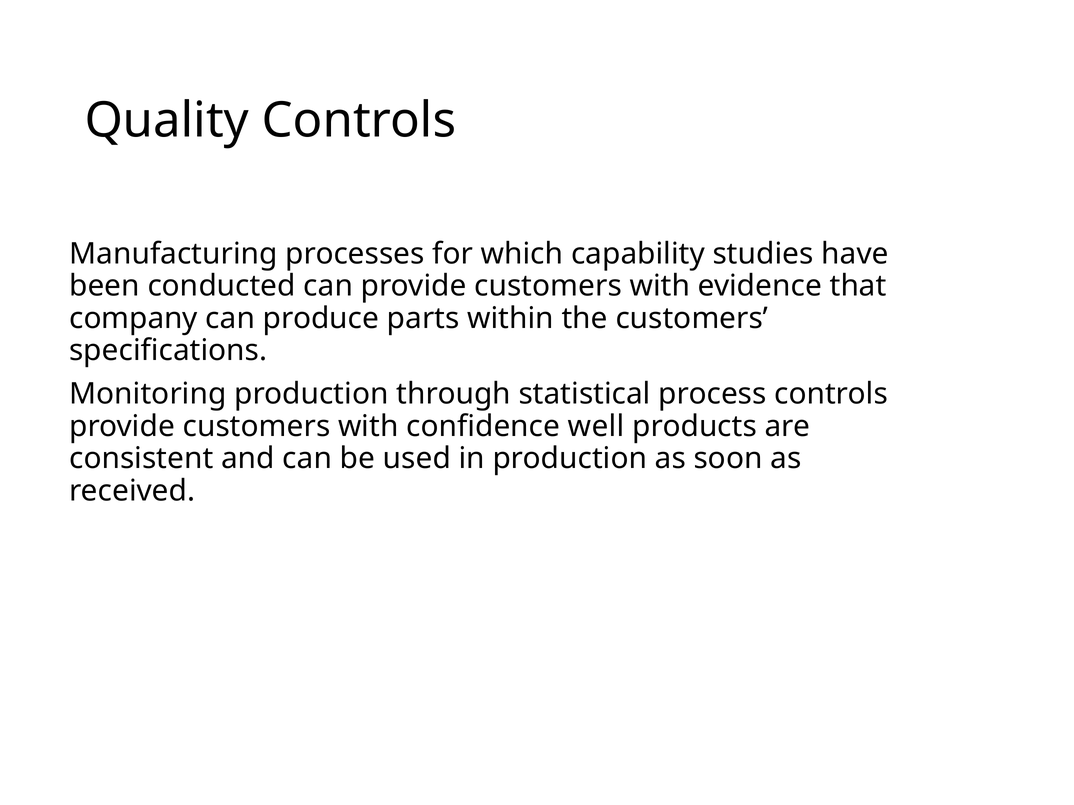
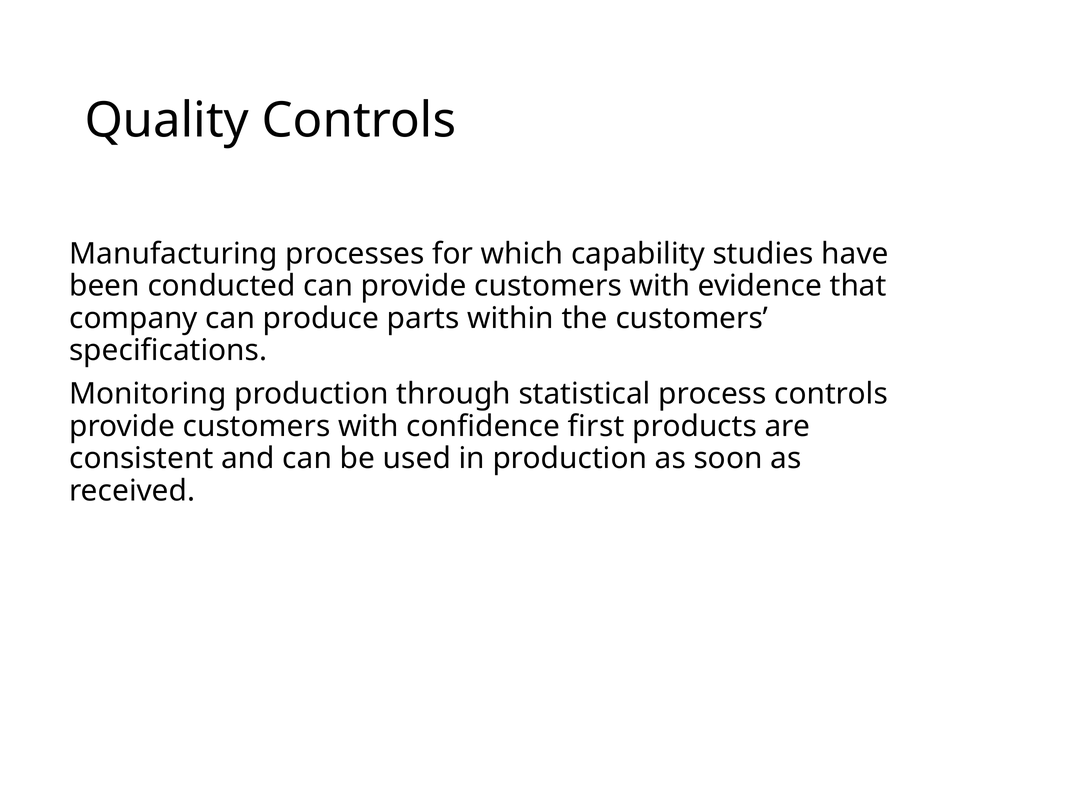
well: well -> first
